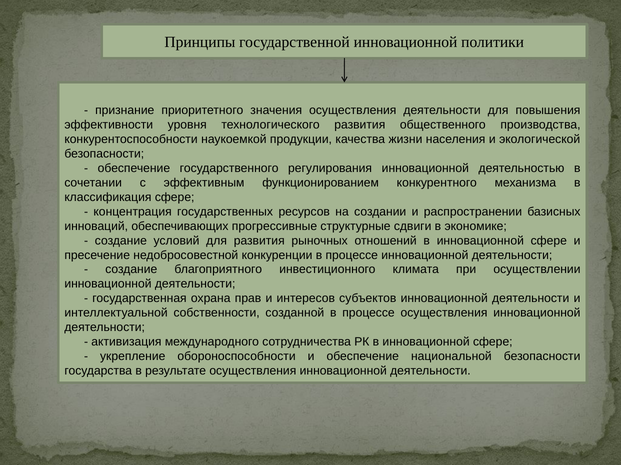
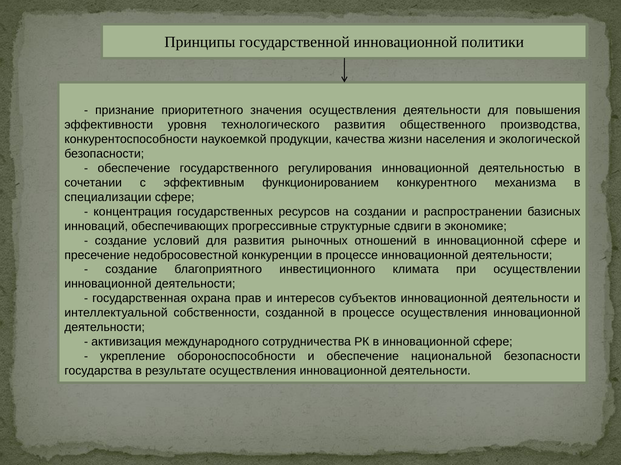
классификация: классификация -> специализации
